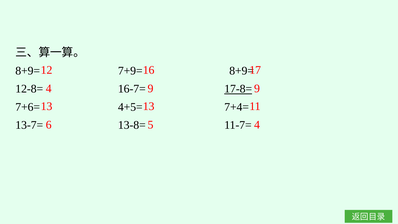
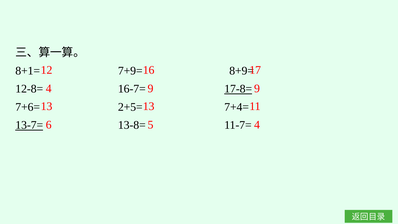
8+9= at (28, 71): 8+9= -> 8+1=
4+5=: 4+5= -> 2+5=
13-7= underline: none -> present
